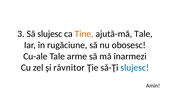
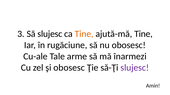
ajută-mă Tale: Tale -> Tine
şi râvnitor: râvnitor -> obosesc
slujesc at (135, 68) colour: blue -> purple
